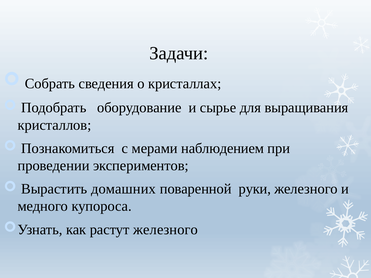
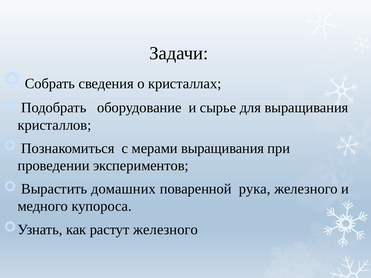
мерами наблюдением: наблюдением -> выращивания
руки: руки -> рука
